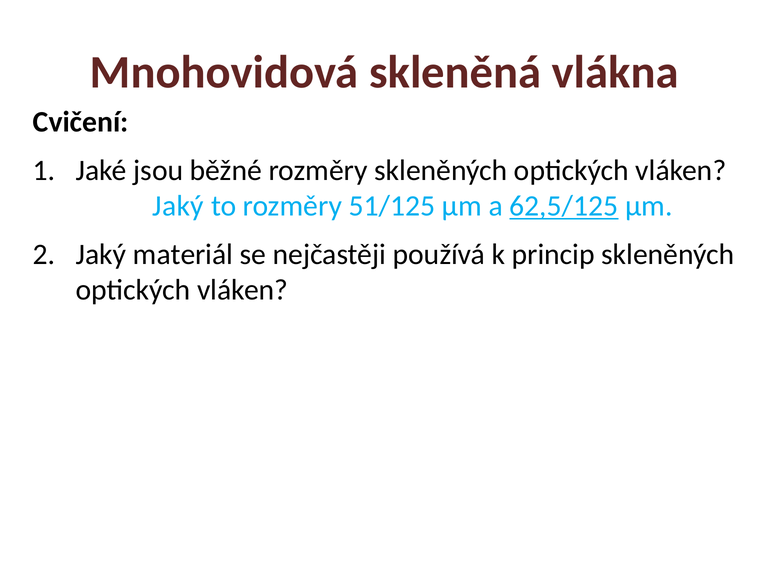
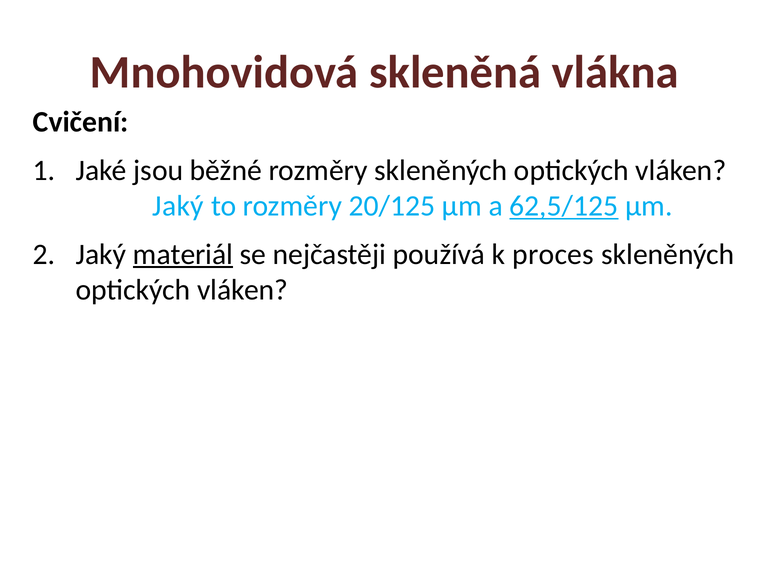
51/125: 51/125 -> 20/125
materiál underline: none -> present
princip: princip -> proces
